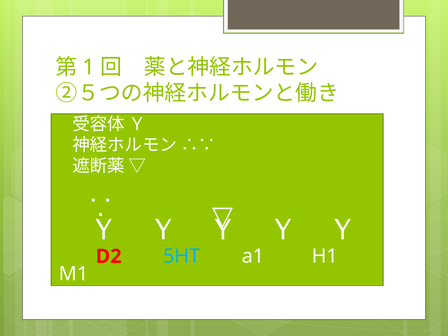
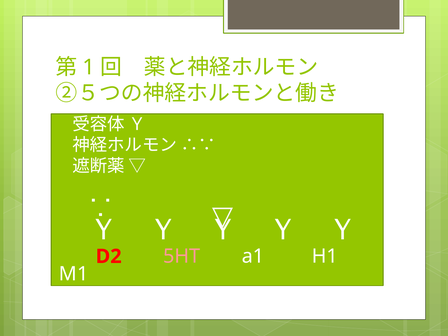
5HT colour: light blue -> pink
